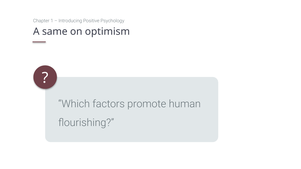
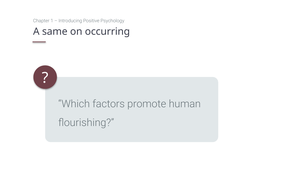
optimism: optimism -> occurring
